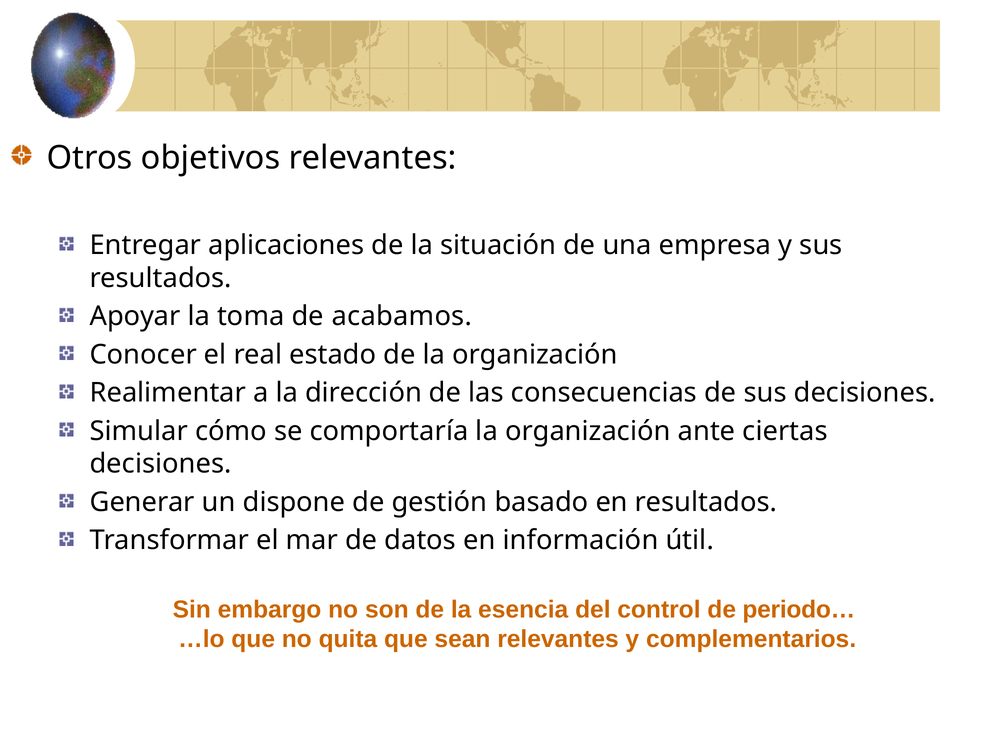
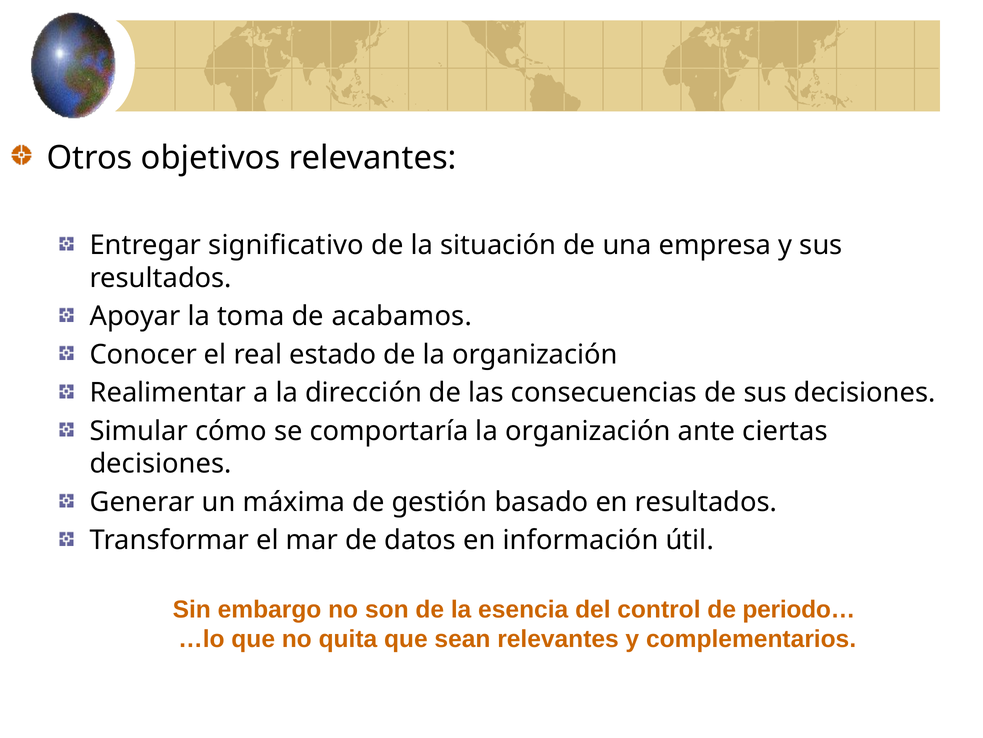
aplicaciones: aplicaciones -> significativo
dispone: dispone -> máxima
